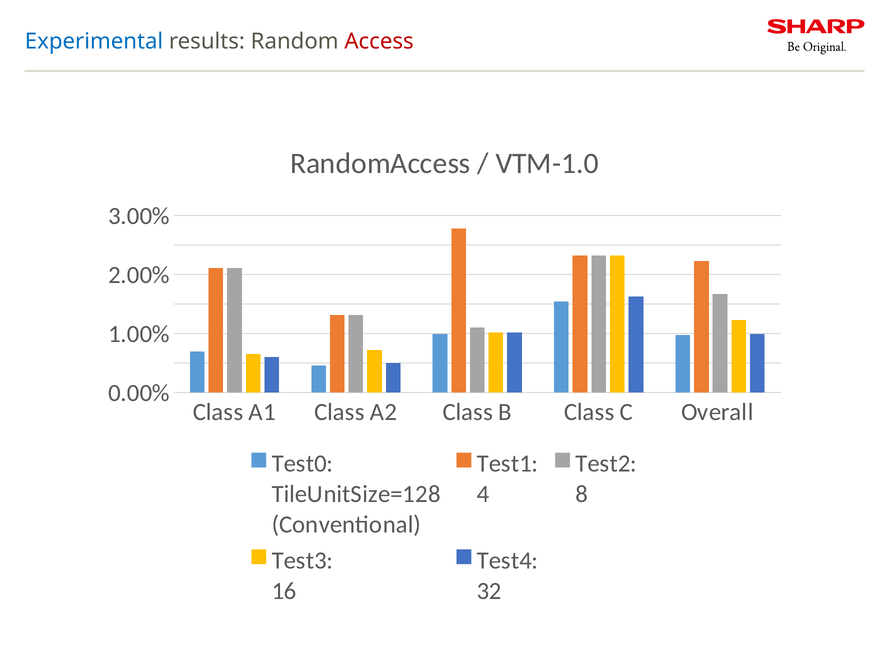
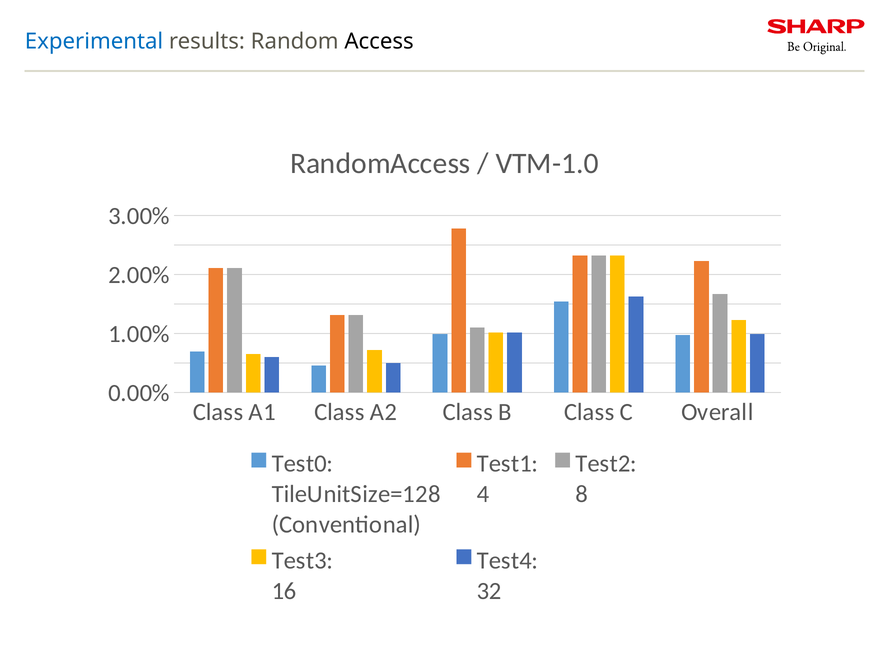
Access colour: red -> black
